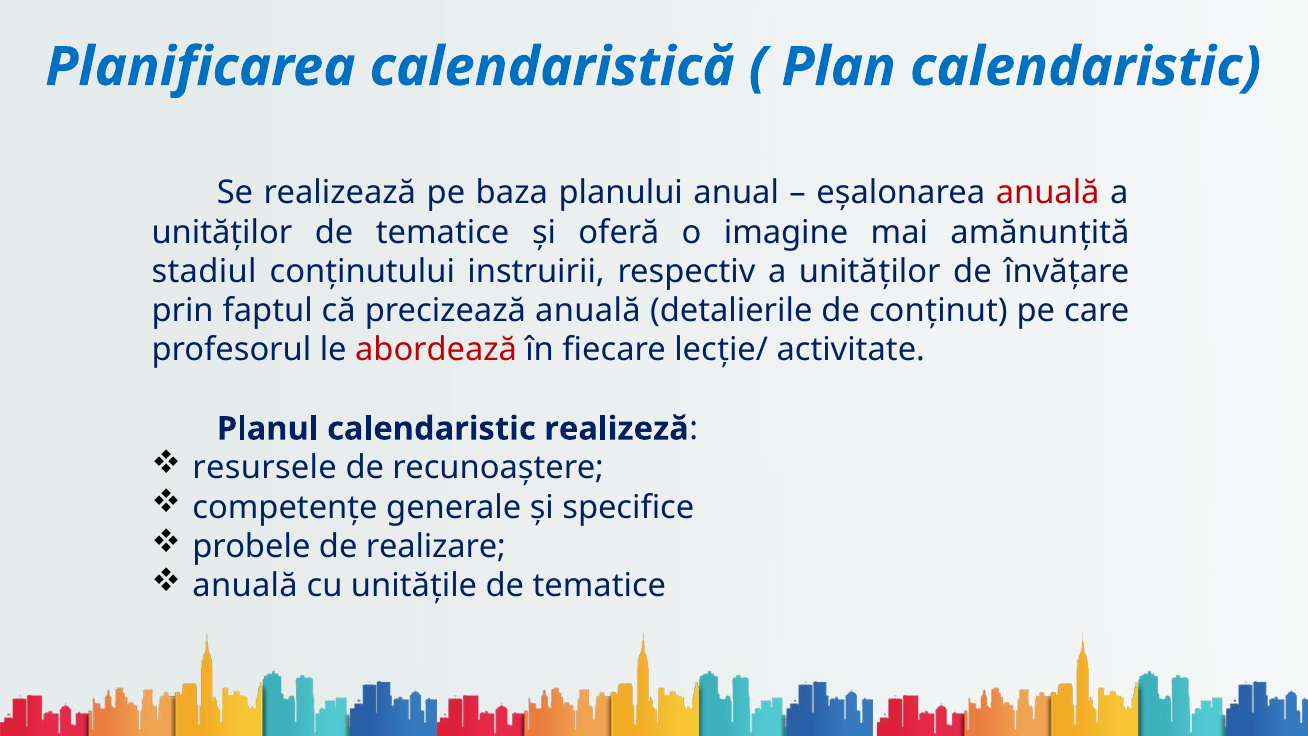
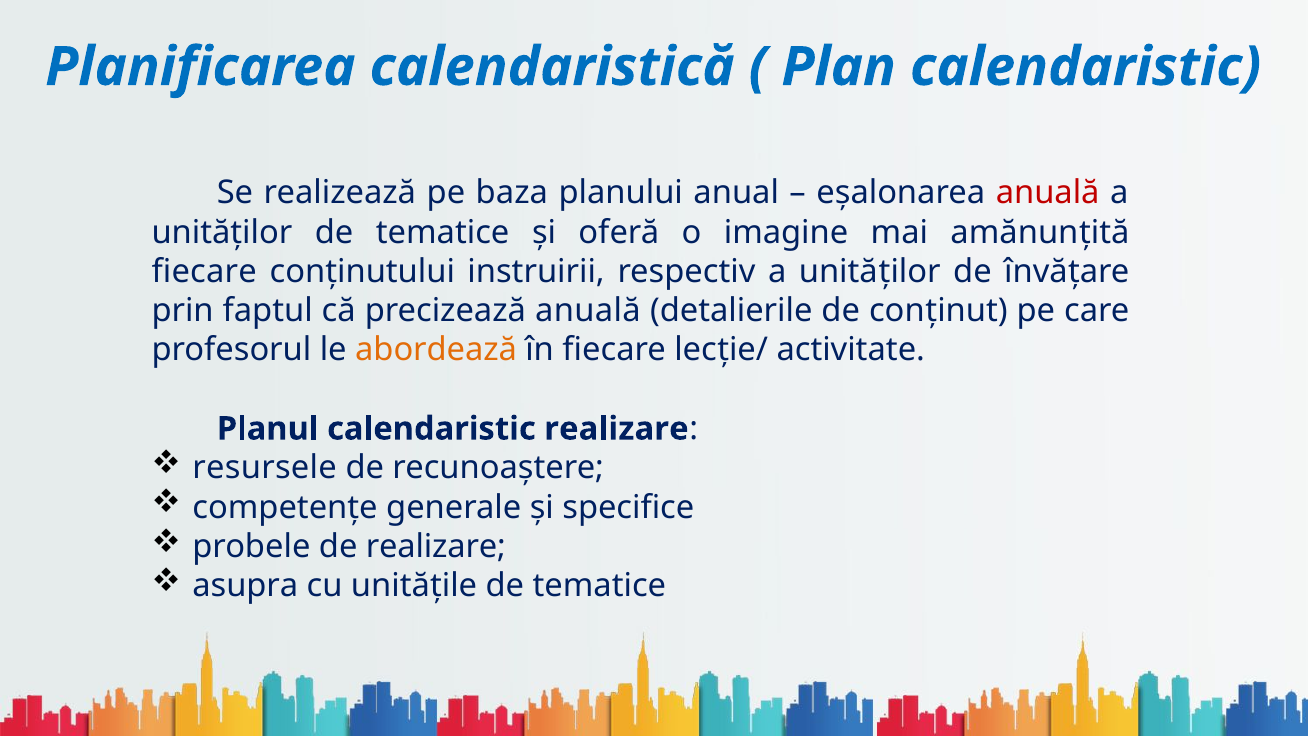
stadiul at (204, 272): stadiul -> fiecare
abordează colour: red -> orange
calendaristic realizeză: realizeză -> realizare
anuală at (245, 586): anuală -> asupra
